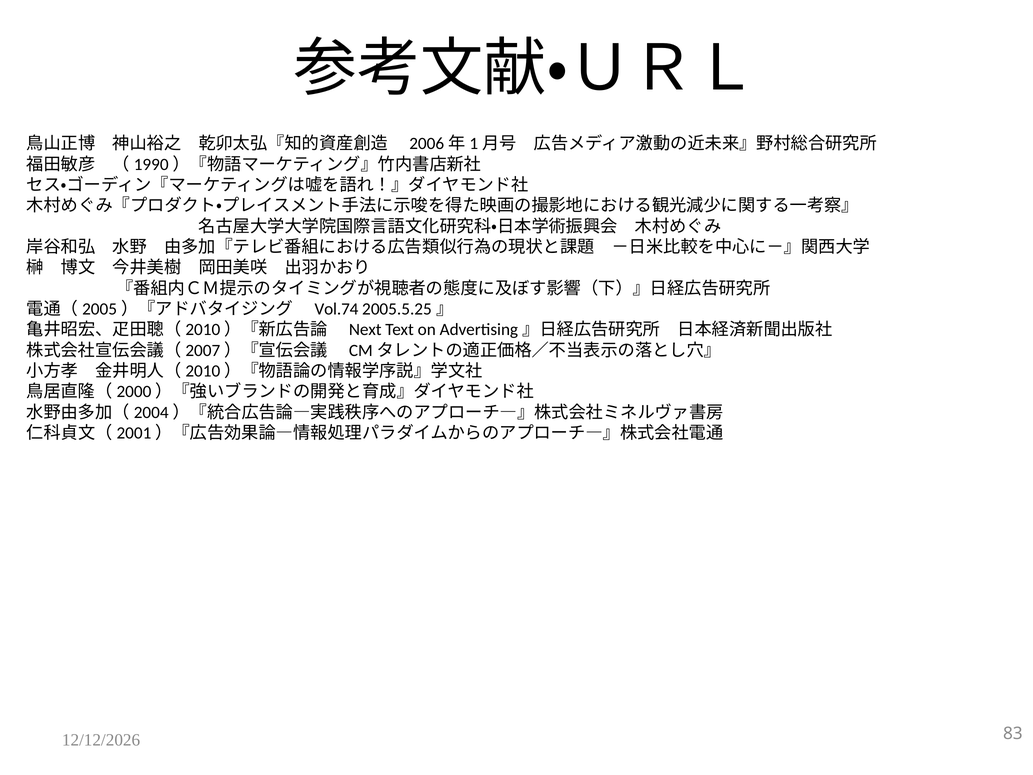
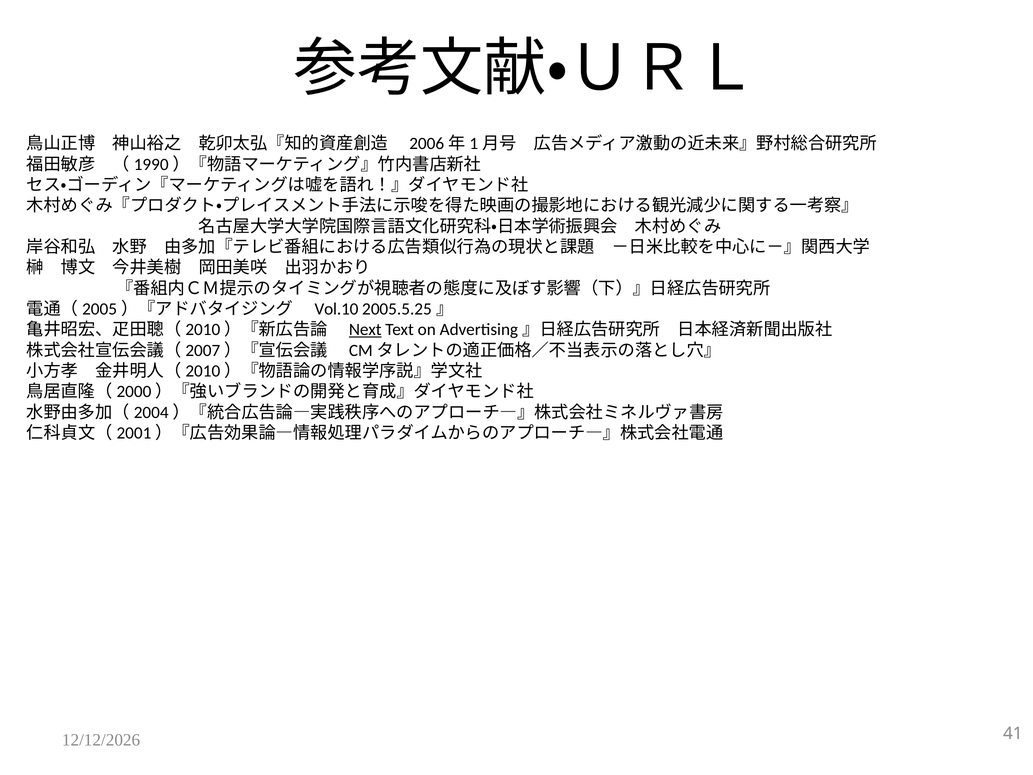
Vol.74: Vol.74 -> Vol.10
Next underline: none -> present
83: 83 -> 41
